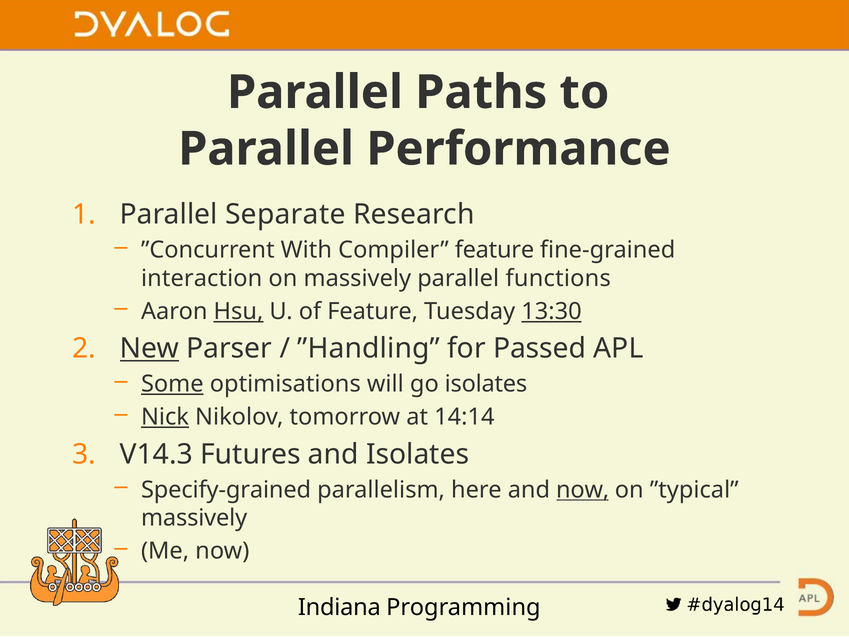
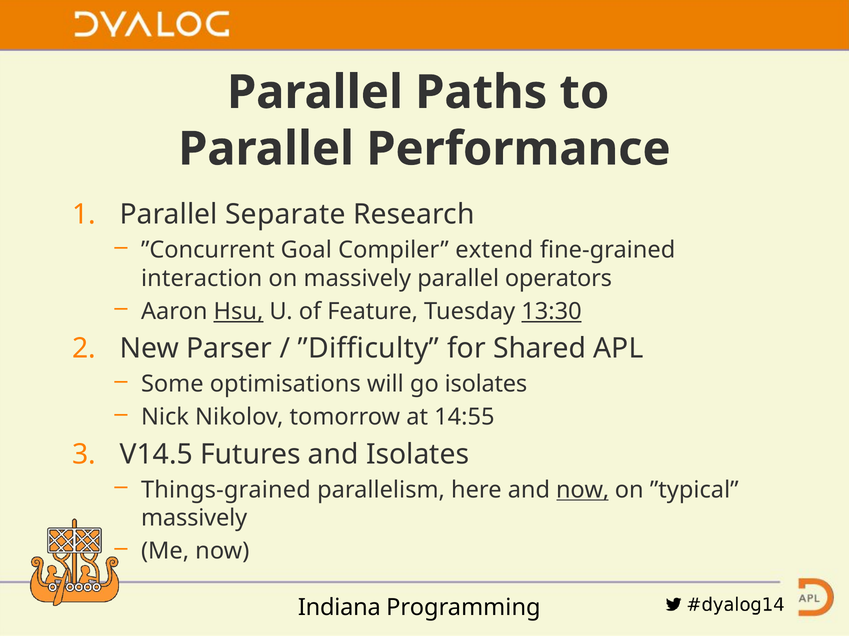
With: With -> Goal
Compiler feature: feature -> extend
functions: functions -> operators
New underline: present -> none
”Handling: ”Handling -> ”Difficulty
Passed: Passed -> Shared
Some underline: present -> none
Nick underline: present -> none
14:14: 14:14 -> 14:55
V14.3: V14.3 -> V14.5
Specify-grained: Specify-grained -> Things-grained
